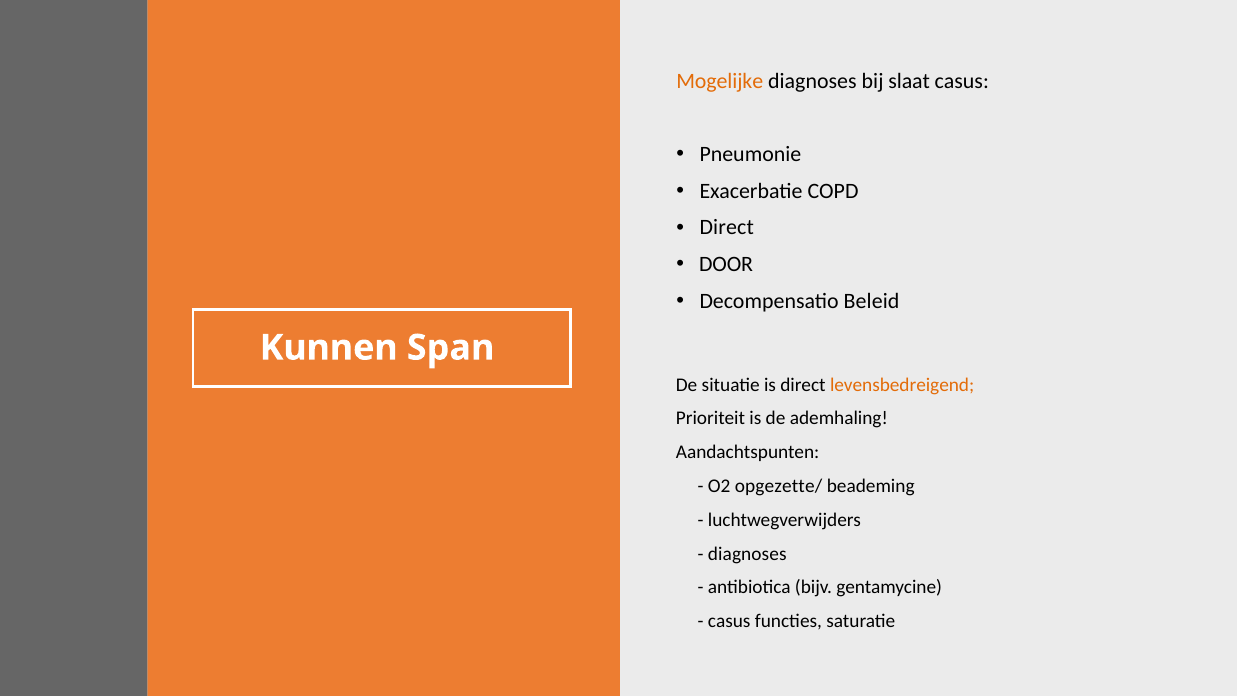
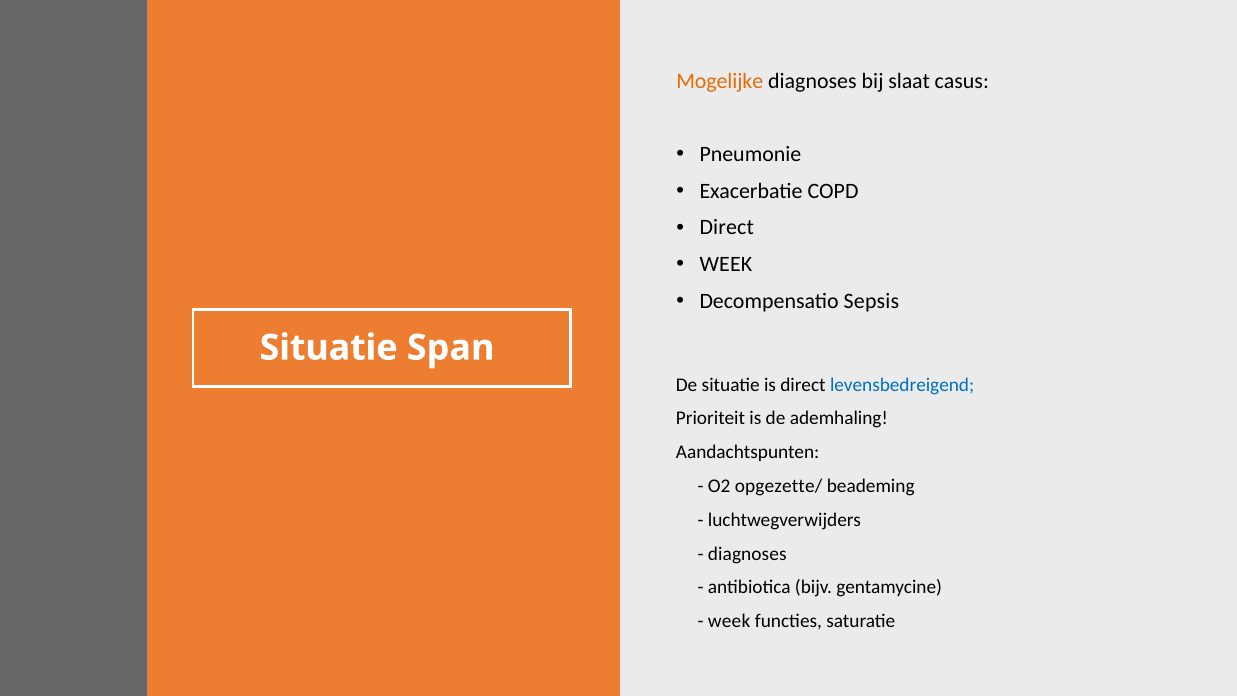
DOOR at (726, 264): DOOR -> WEEK
Beleid: Beleid -> Sepsis
Kunnen at (329, 348): Kunnen -> Situatie
levensbedreigend colour: orange -> blue
casus at (729, 621): casus -> week
